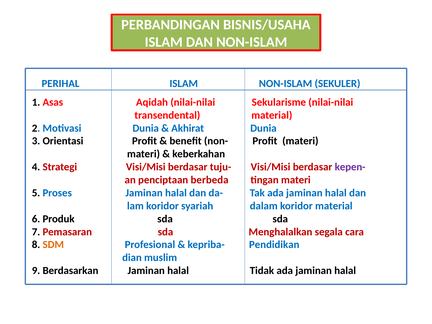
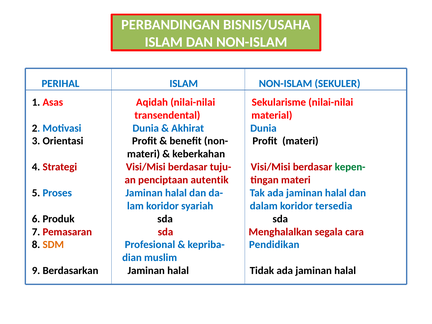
kepen- colour: purple -> green
berbeda: berbeda -> autentik
koridor material: material -> tersedia
